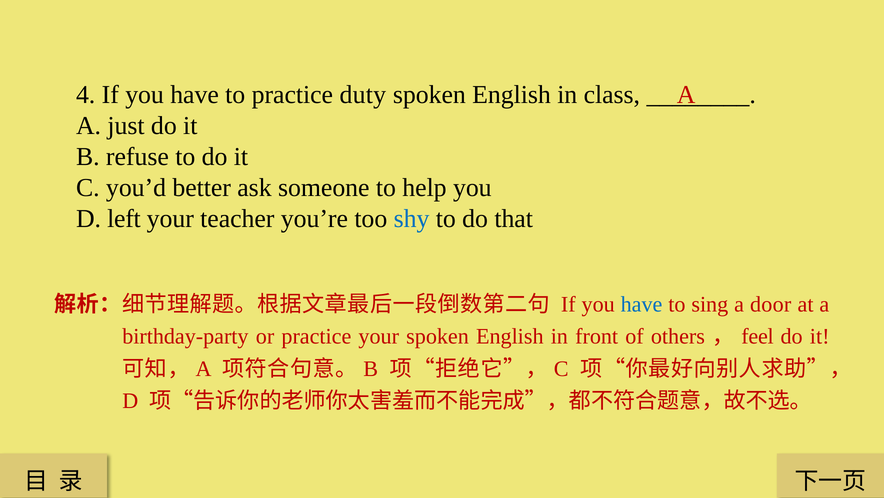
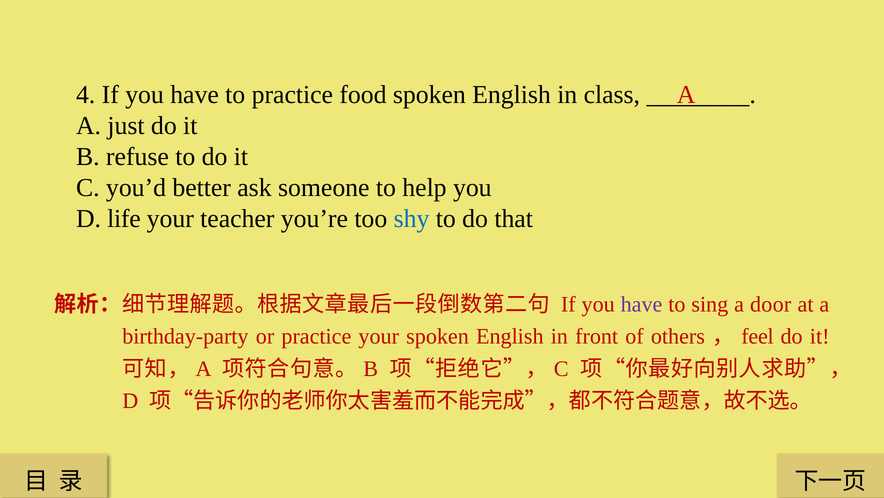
duty: duty -> food
left: left -> life
have at (642, 304) colour: blue -> purple
